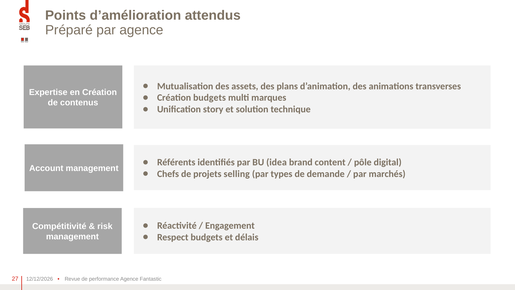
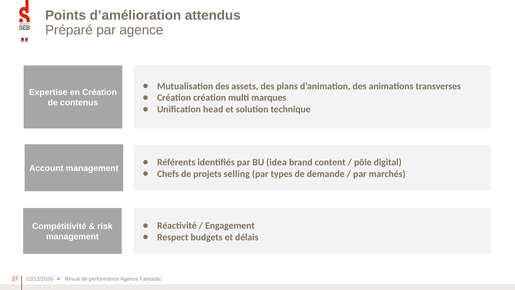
Création budgets: budgets -> création
story: story -> head
